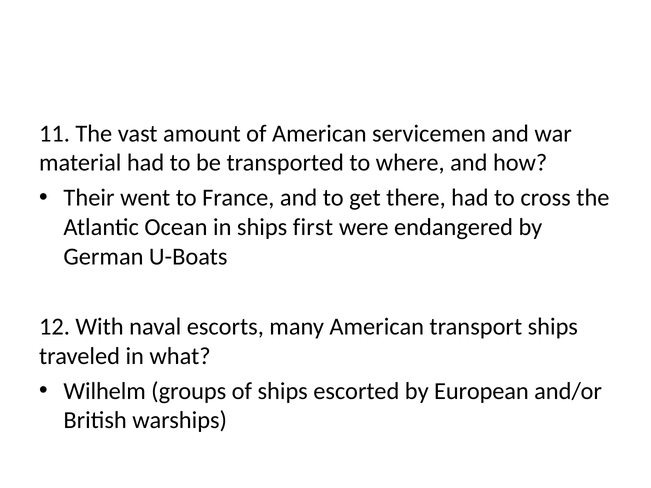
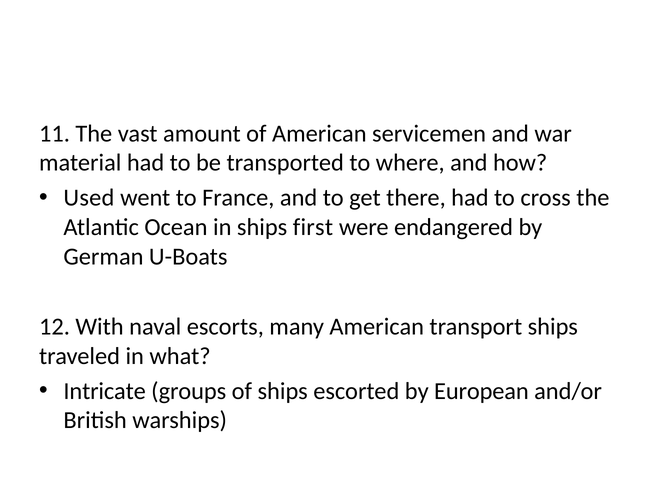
Their: Their -> Used
Wilhelm: Wilhelm -> Intricate
